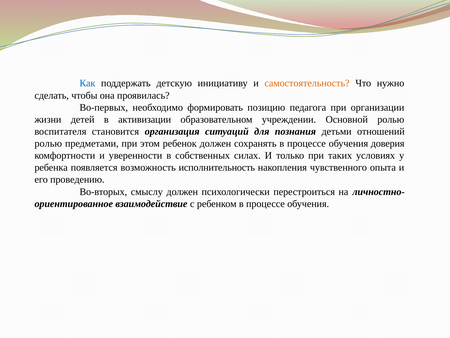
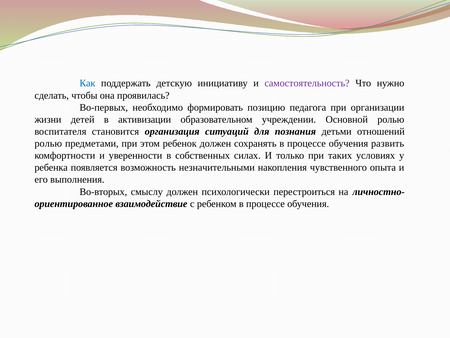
самостоятельность colour: orange -> purple
доверия: доверия -> развить
исполнительность: исполнительность -> незначительными
проведению: проведению -> выполнения
